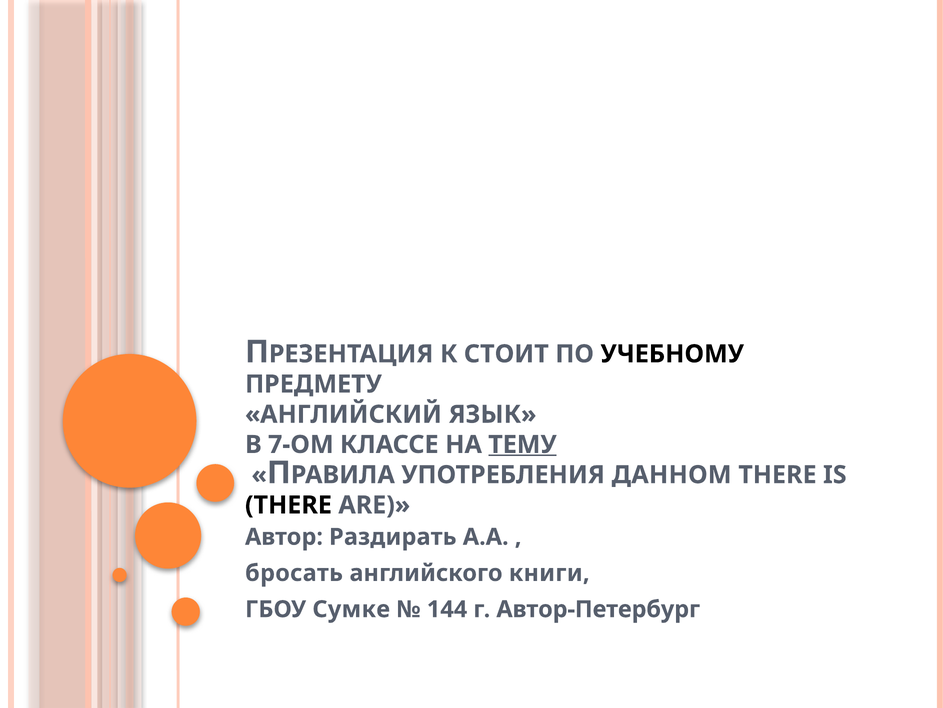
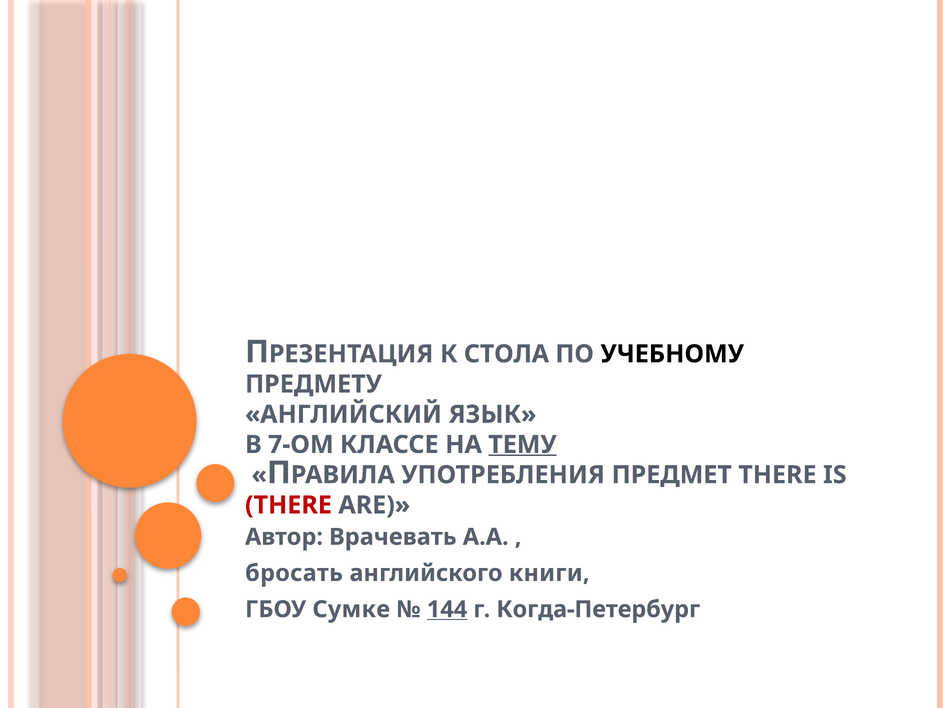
СТОИТ: СТОИТ -> СТОЛА
ДАННОМ: ДАННОМ -> ПРЕДМЕТ
THERE at (288, 505) colour: black -> red
Раздирать: Раздирать -> Врачевать
144 underline: none -> present
Автор-Петербург: Автор-Петербург -> Когда-Петербург
